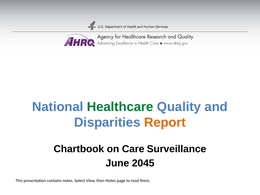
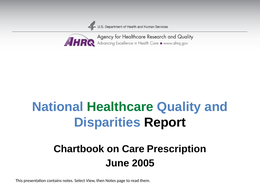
Report colour: orange -> black
Surveillance: Surveillance -> Prescription
2045: 2045 -> 2005
